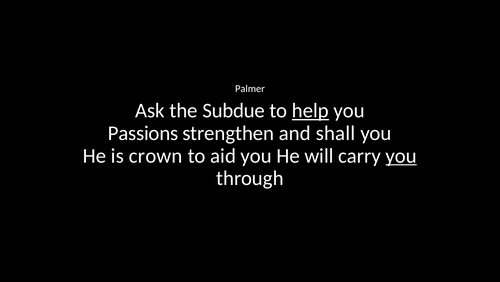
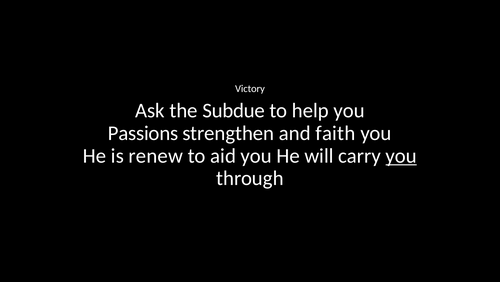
Palmer: Palmer -> Victory
help underline: present -> none
shall: shall -> faith
crown: crown -> renew
